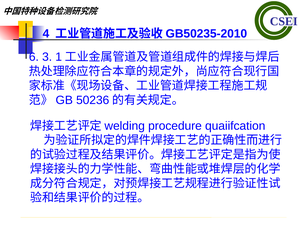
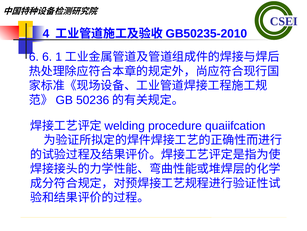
6 3: 3 -> 6
